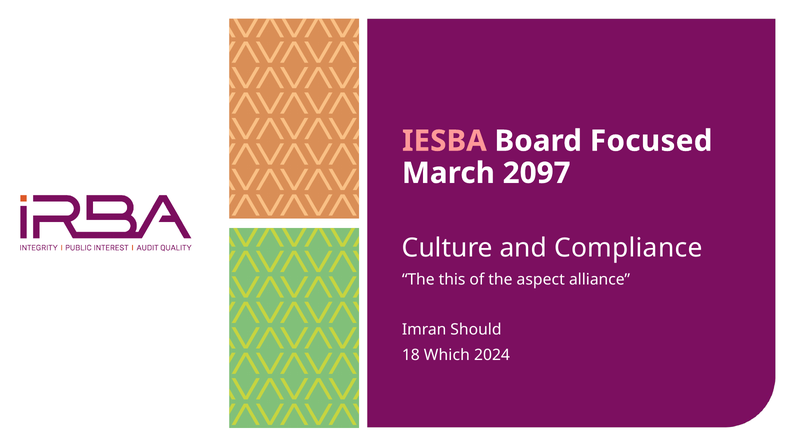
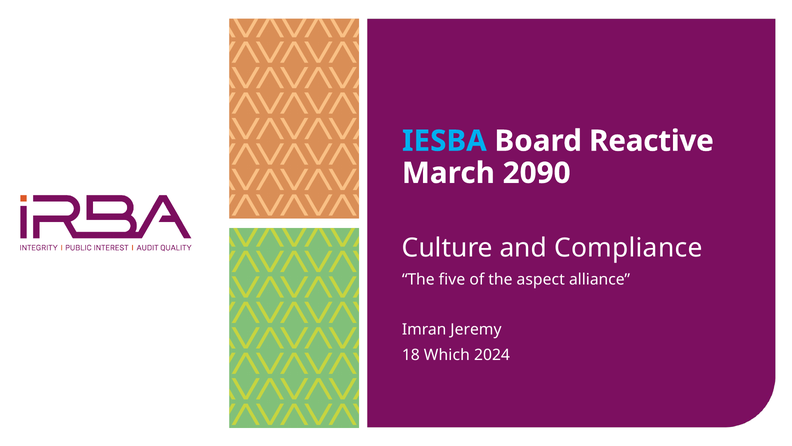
IESBA colour: pink -> light blue
Focused: Focused -> Reactive
2097: 2097 -> 2090
this: this -> five
Should: Should -> Jeremy
